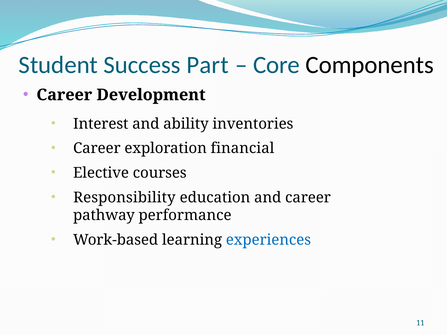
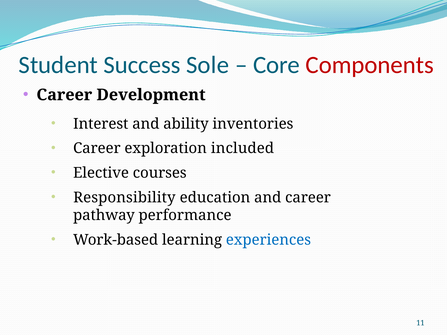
Part: Part -> Sole
Components colour: black -> red
financial: financial -> included
